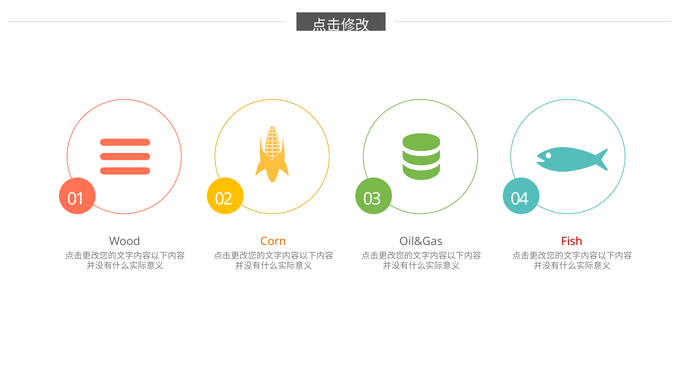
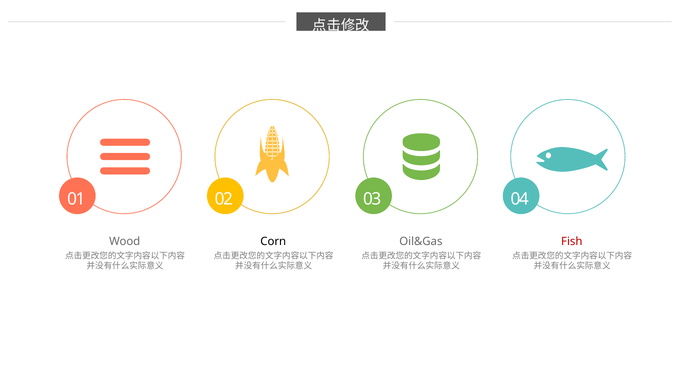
Corn colour: orange -> black
